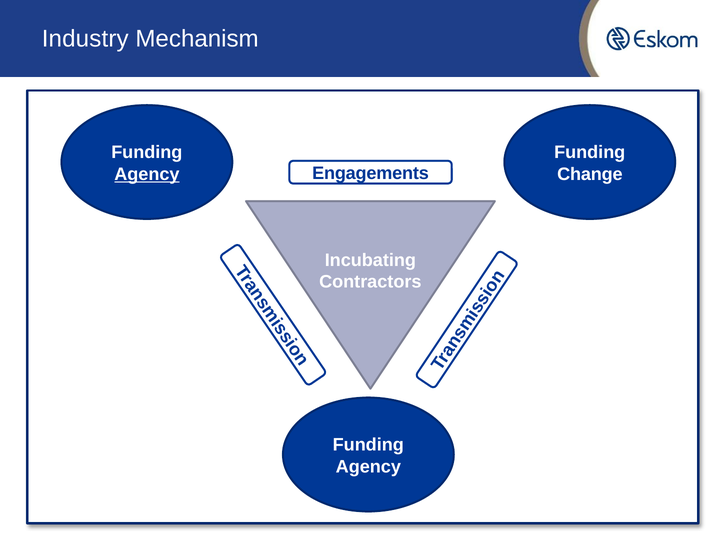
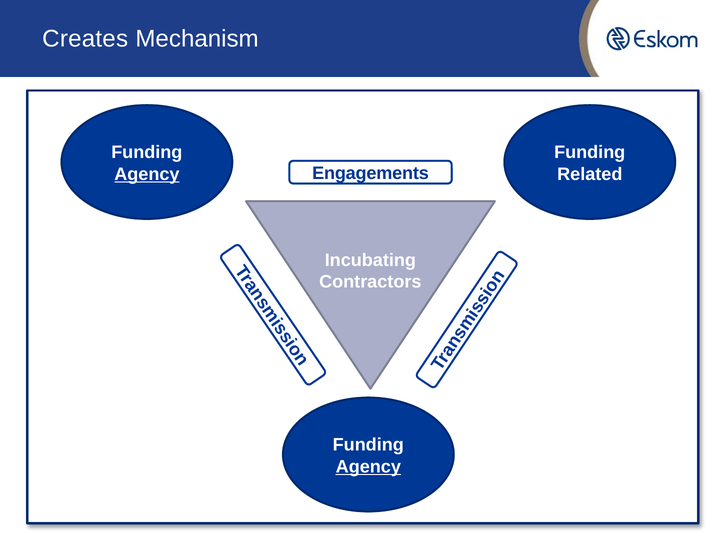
Industry: Industry -> Creates
Change: Change -> Related
Agency at (368, 467) underline: none -> present
